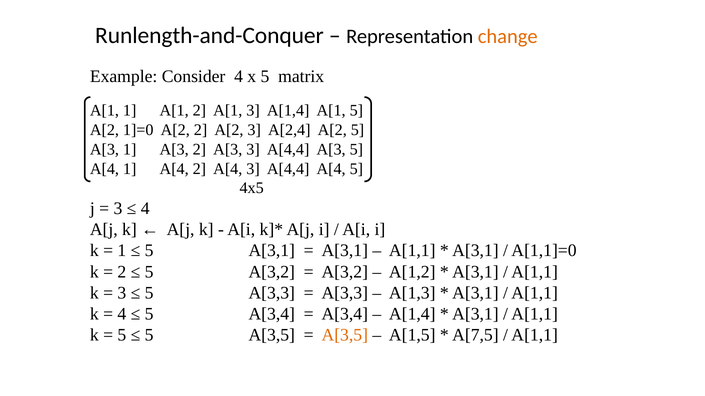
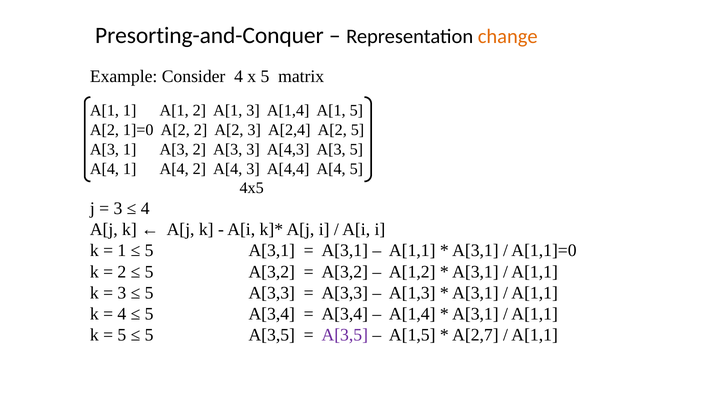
Runlength-and-Conquer: Runlength-and-Conquer -> Presorting-and-Conquer
A[3 3 A[4,4: A[4,4 -> A[4,3
A[3,5 at (345, 336) colour: orange -> purple
A[7,5: A[7,5 -> A[2,7
